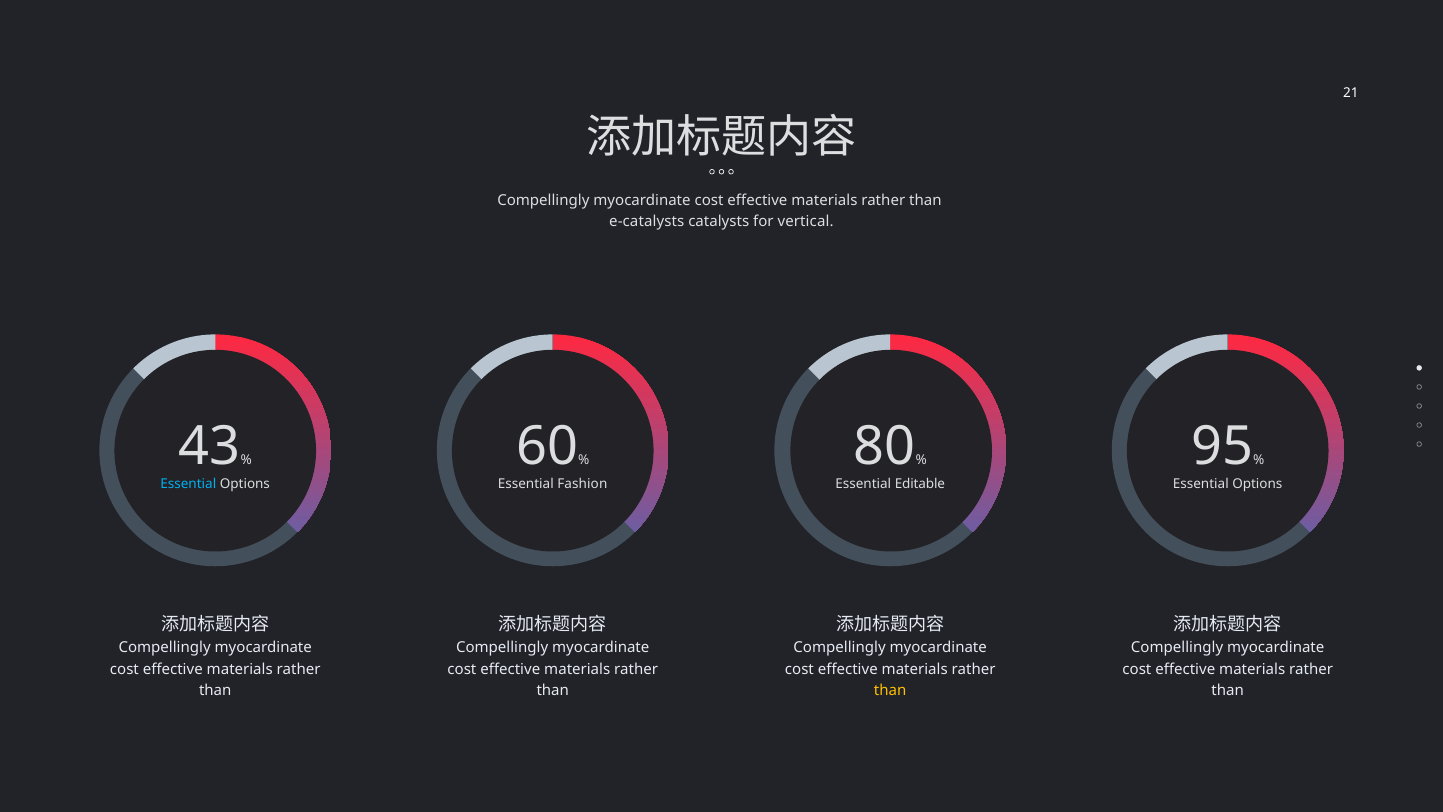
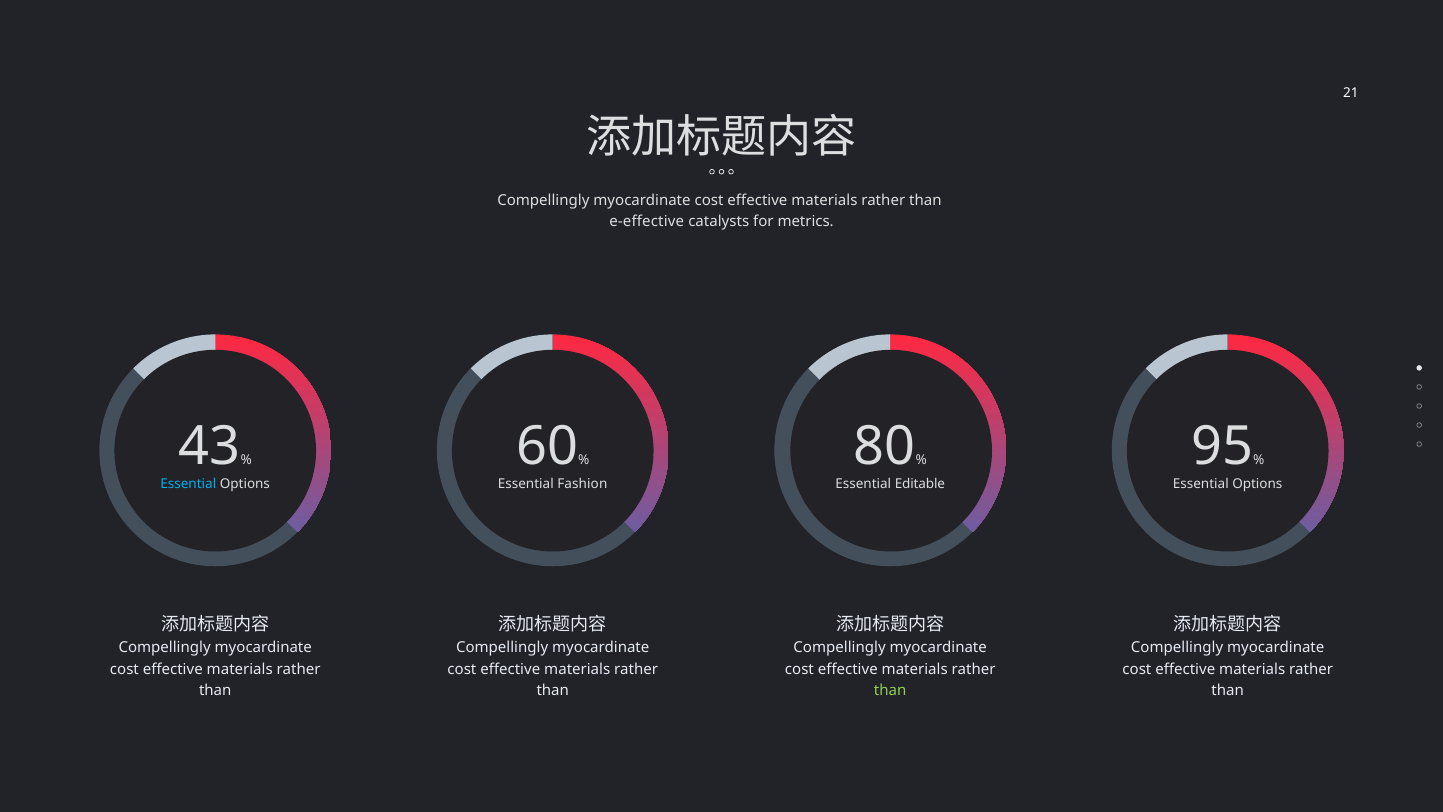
e-catalysts: e-catalysts -> e-effective
vertical: vertical -> metrics
than at (890, 691) colour: yellow -> light green
